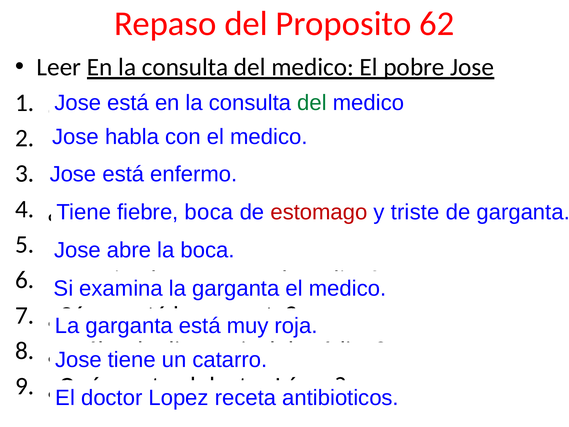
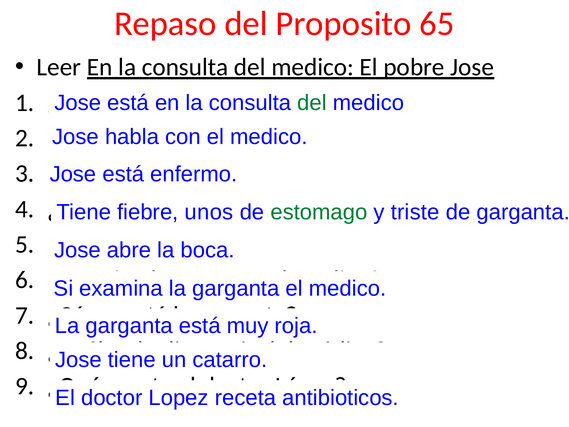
62: 62 -> 65
boca at (209, 212): boca -> unos
estomago colour: red -> green
